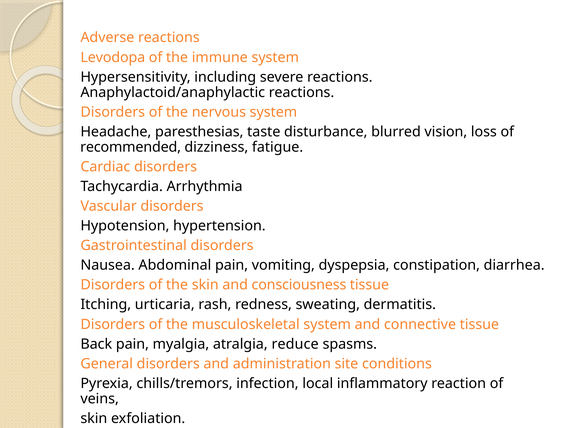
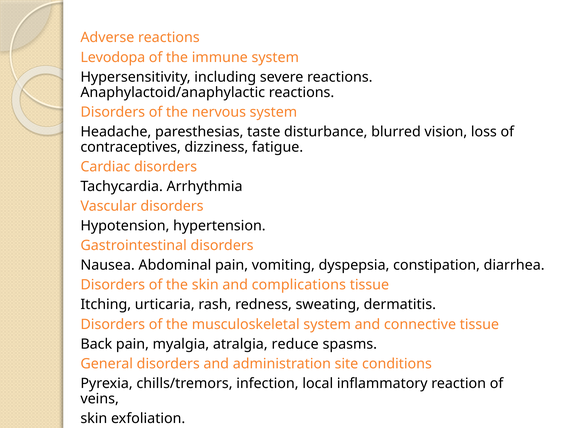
recommended: recommended -> contraceptives
consciousness: consciousness -> complications
